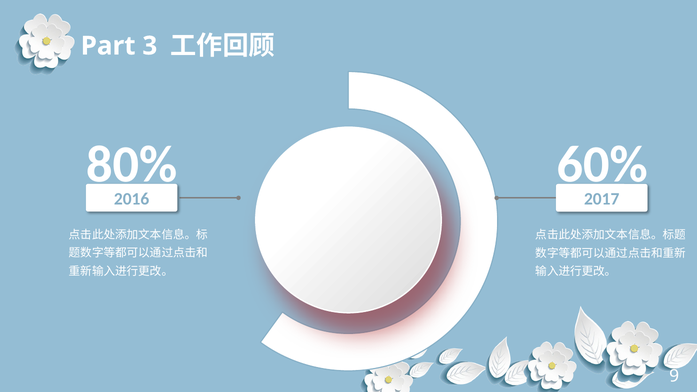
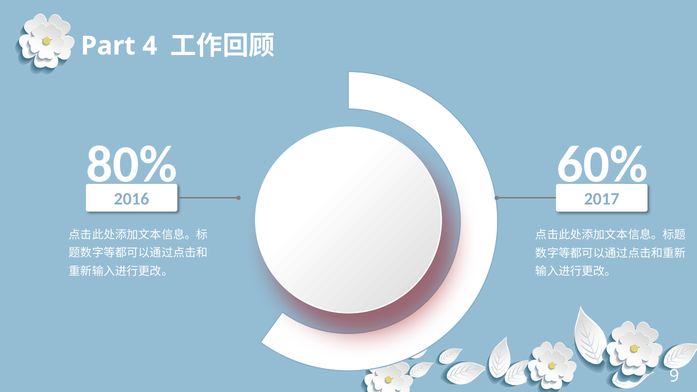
3: 3 -> 4
